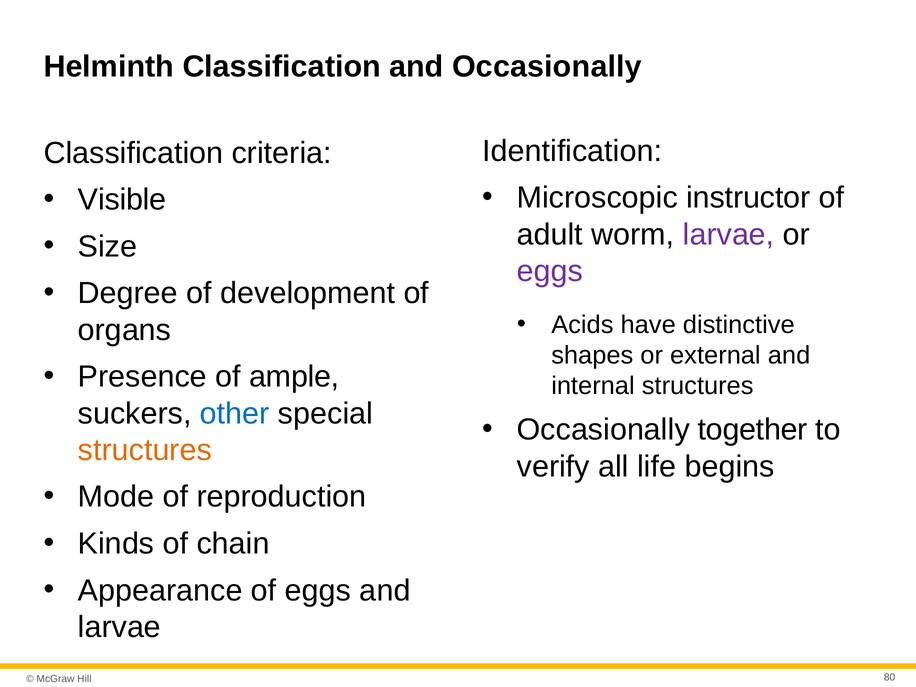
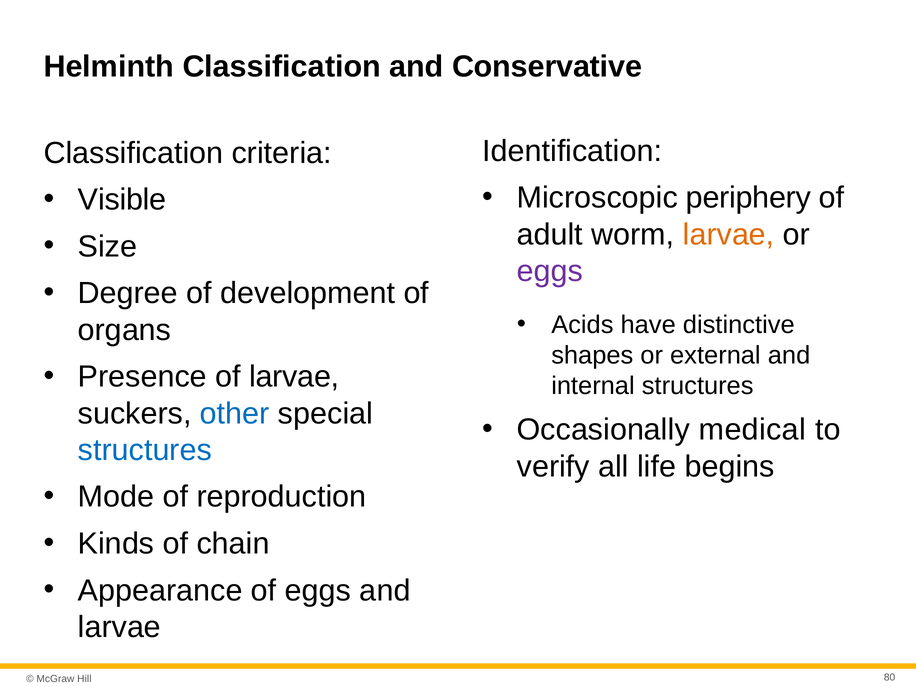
and Occasionally: Occasionally -> Conservative
instructor: instructor -> periphery
larvae at (729, 234) colour: purple -> orange
of ample: ample -> larvae
together: together -> medical
structures at (145, 450) colour: orange -> blue
